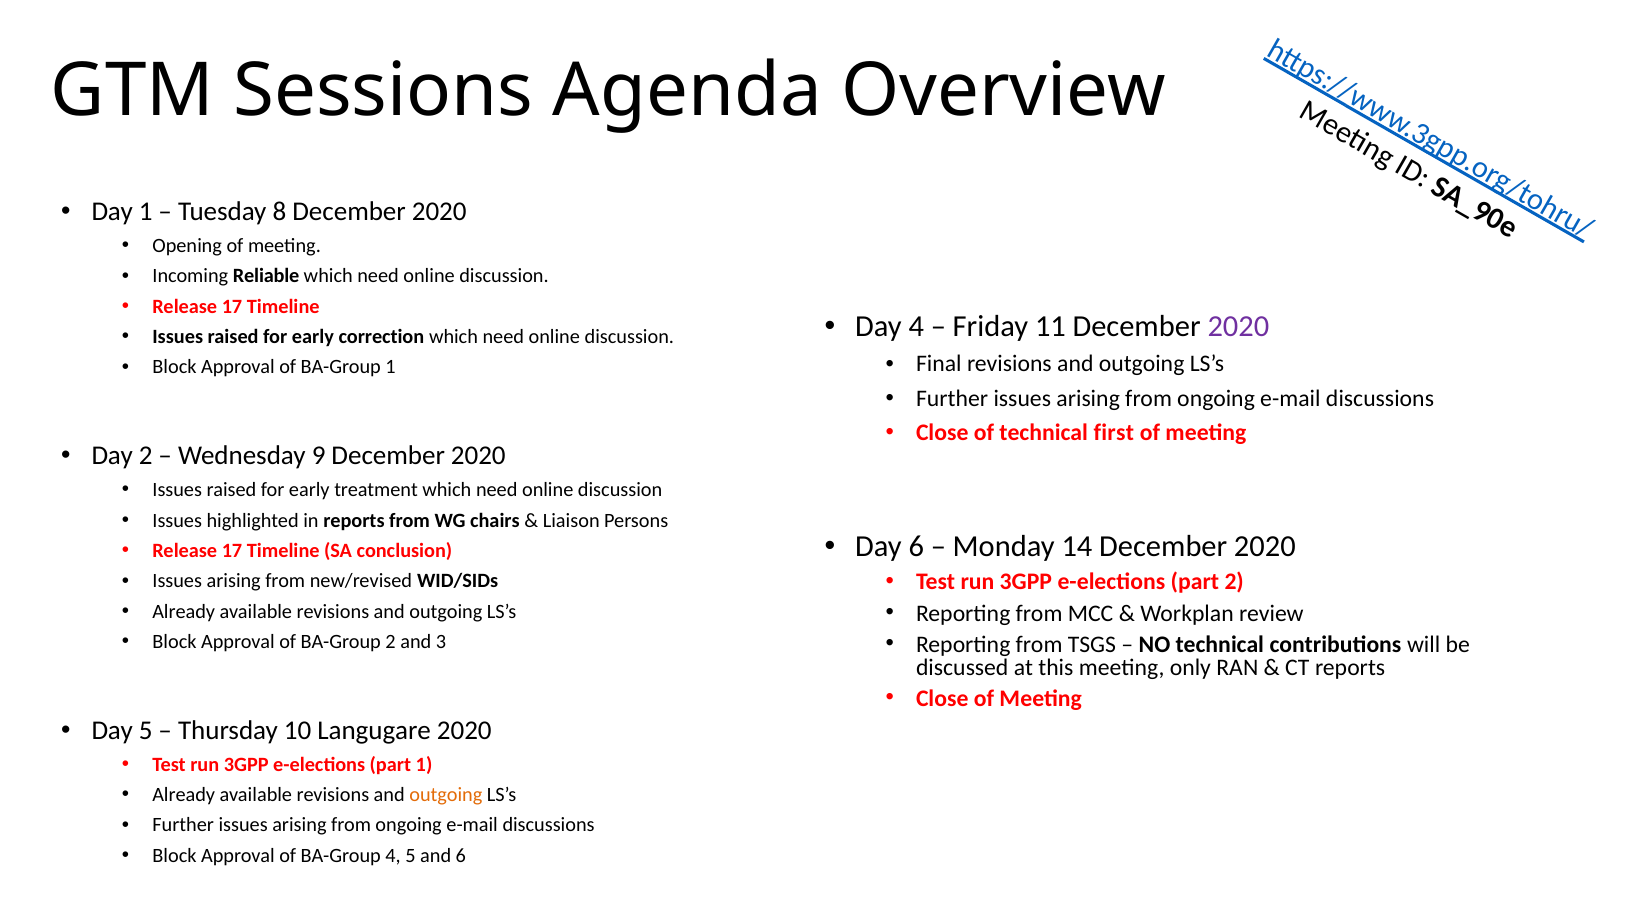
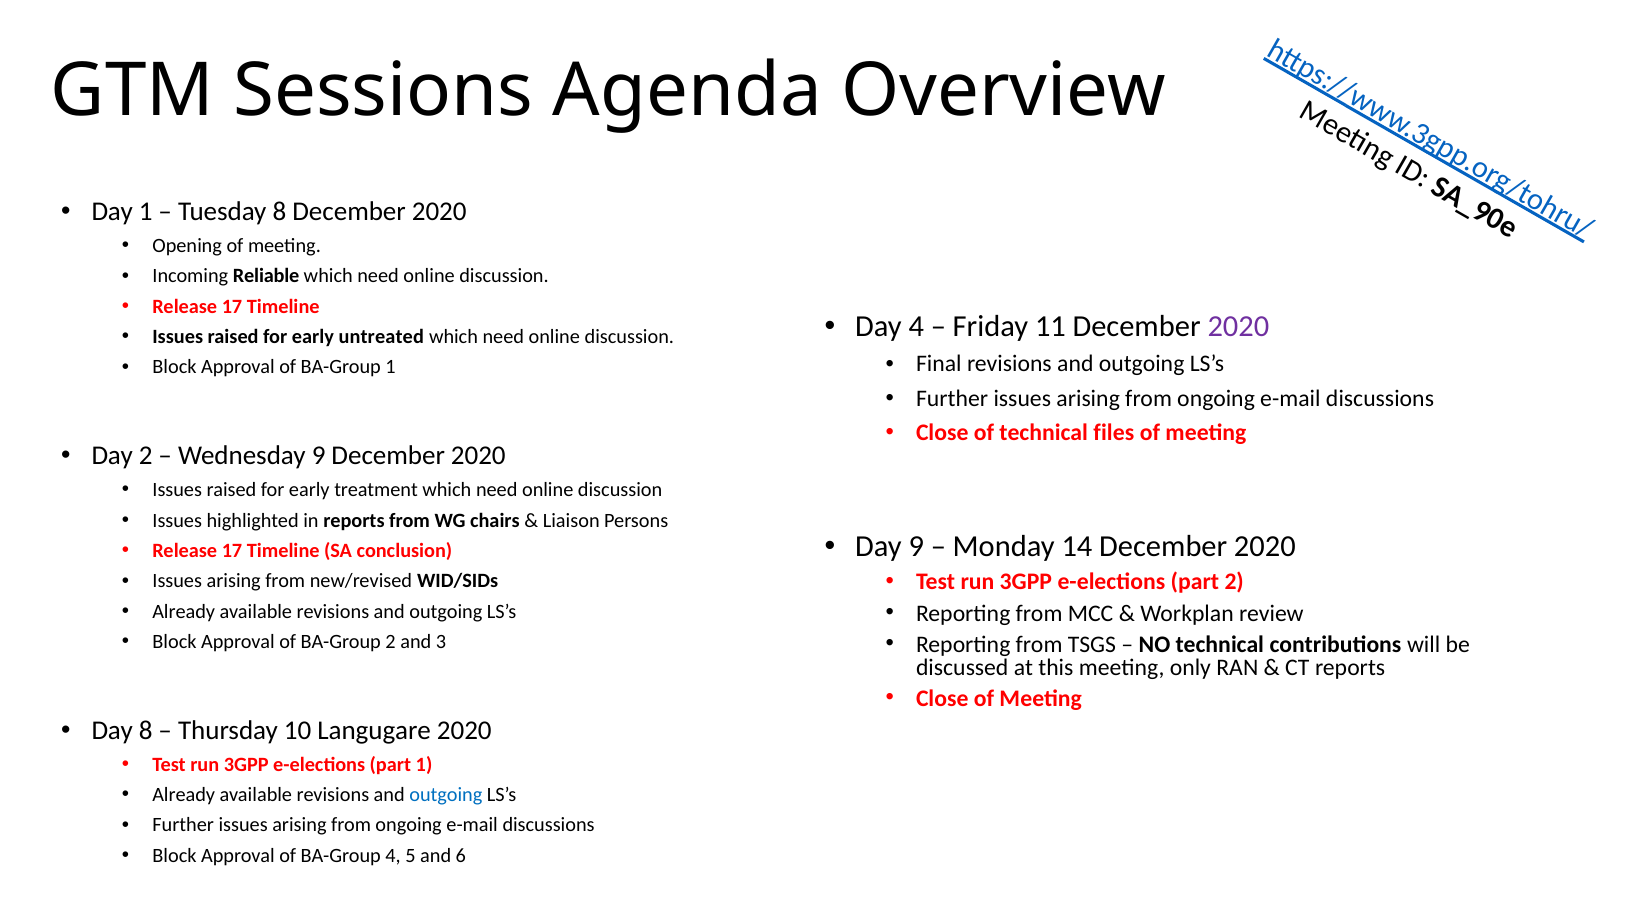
correction: correction -> untreated
first: first -> files
Day 6: 6 -> 9
Day 5: 5 -> 8
outgoing at (446, 795) colour: orange -> blue
